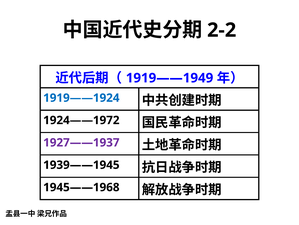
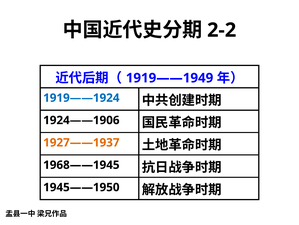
1924——1972: 1924——1972 -> 1924——1906
1927——1937 colour: purple -> orange
1939——1945: 1939——1945 -> 1968——1945
1945——1968: 1945——1968 -> 1945——1950
